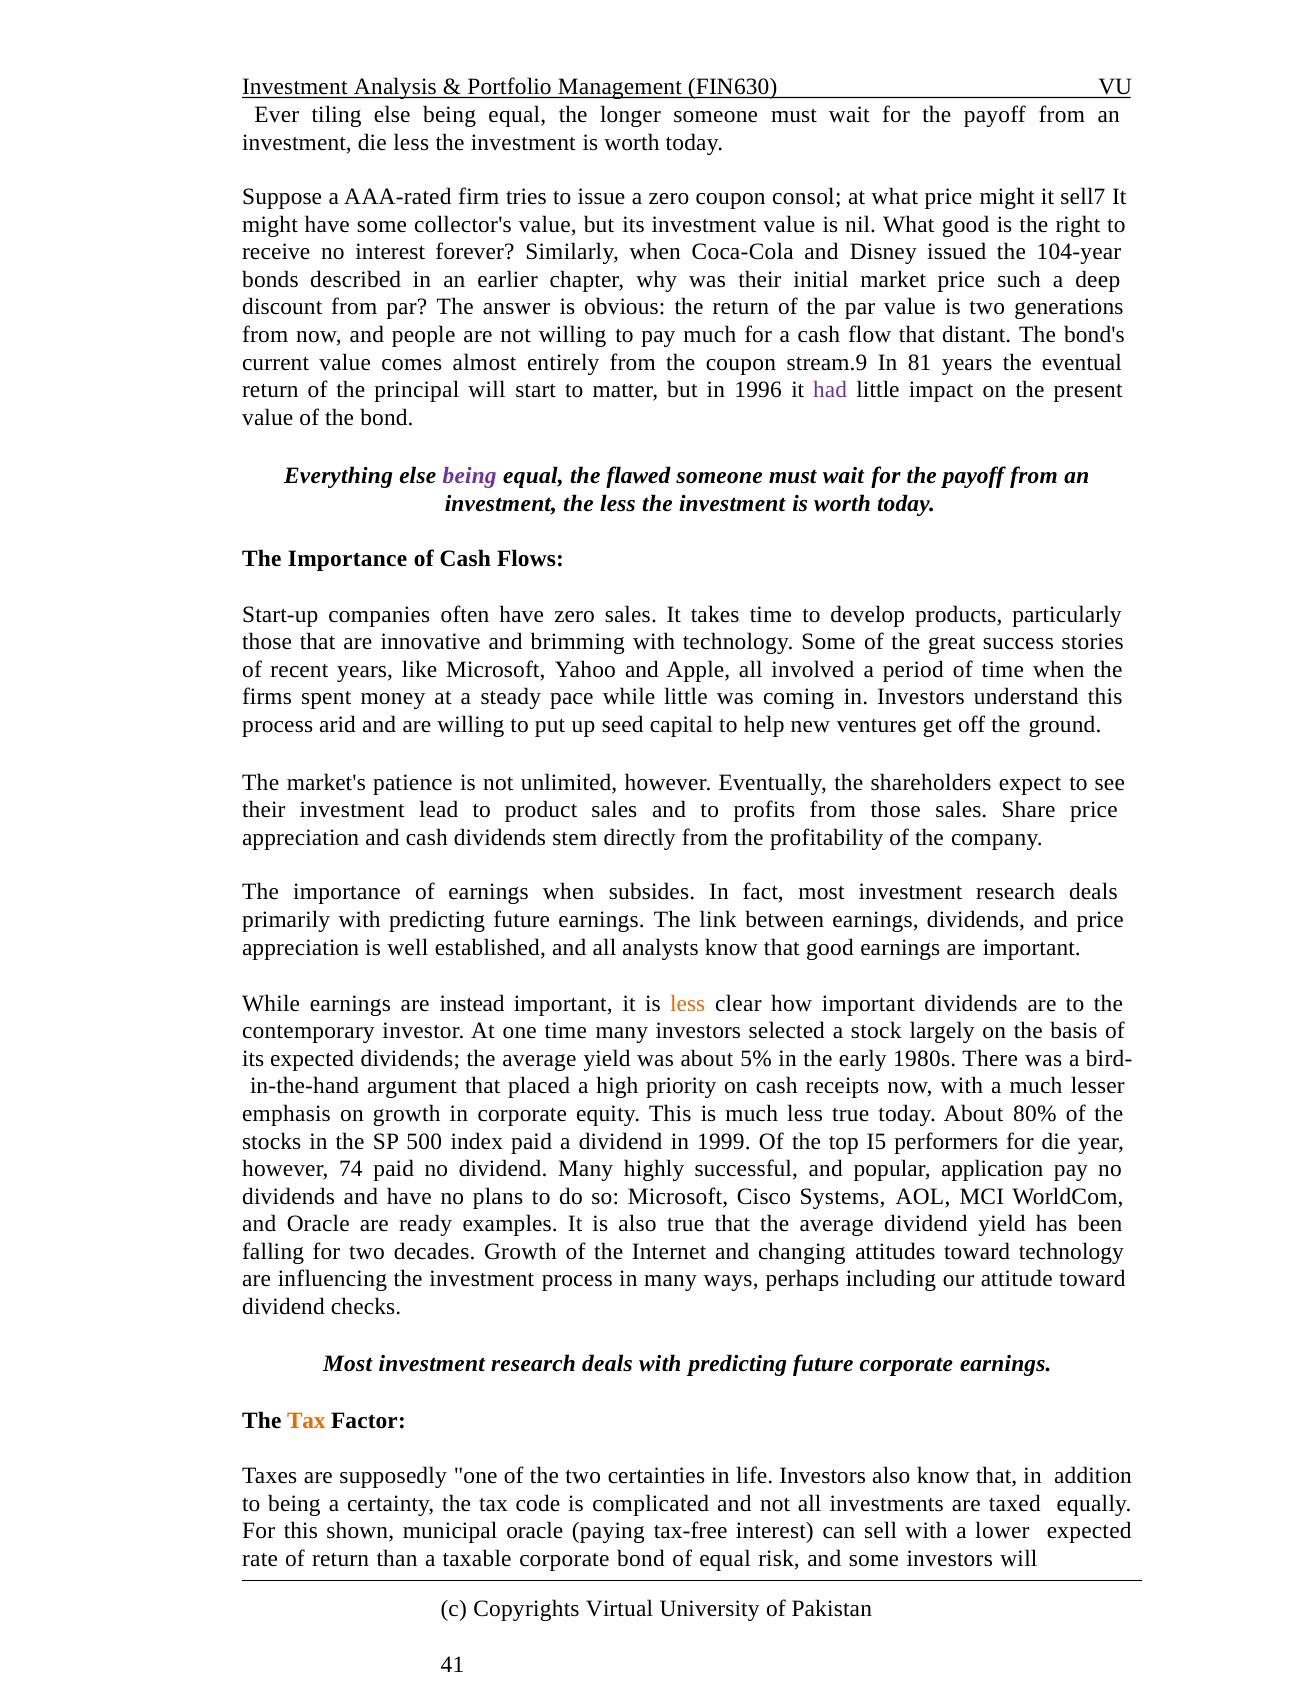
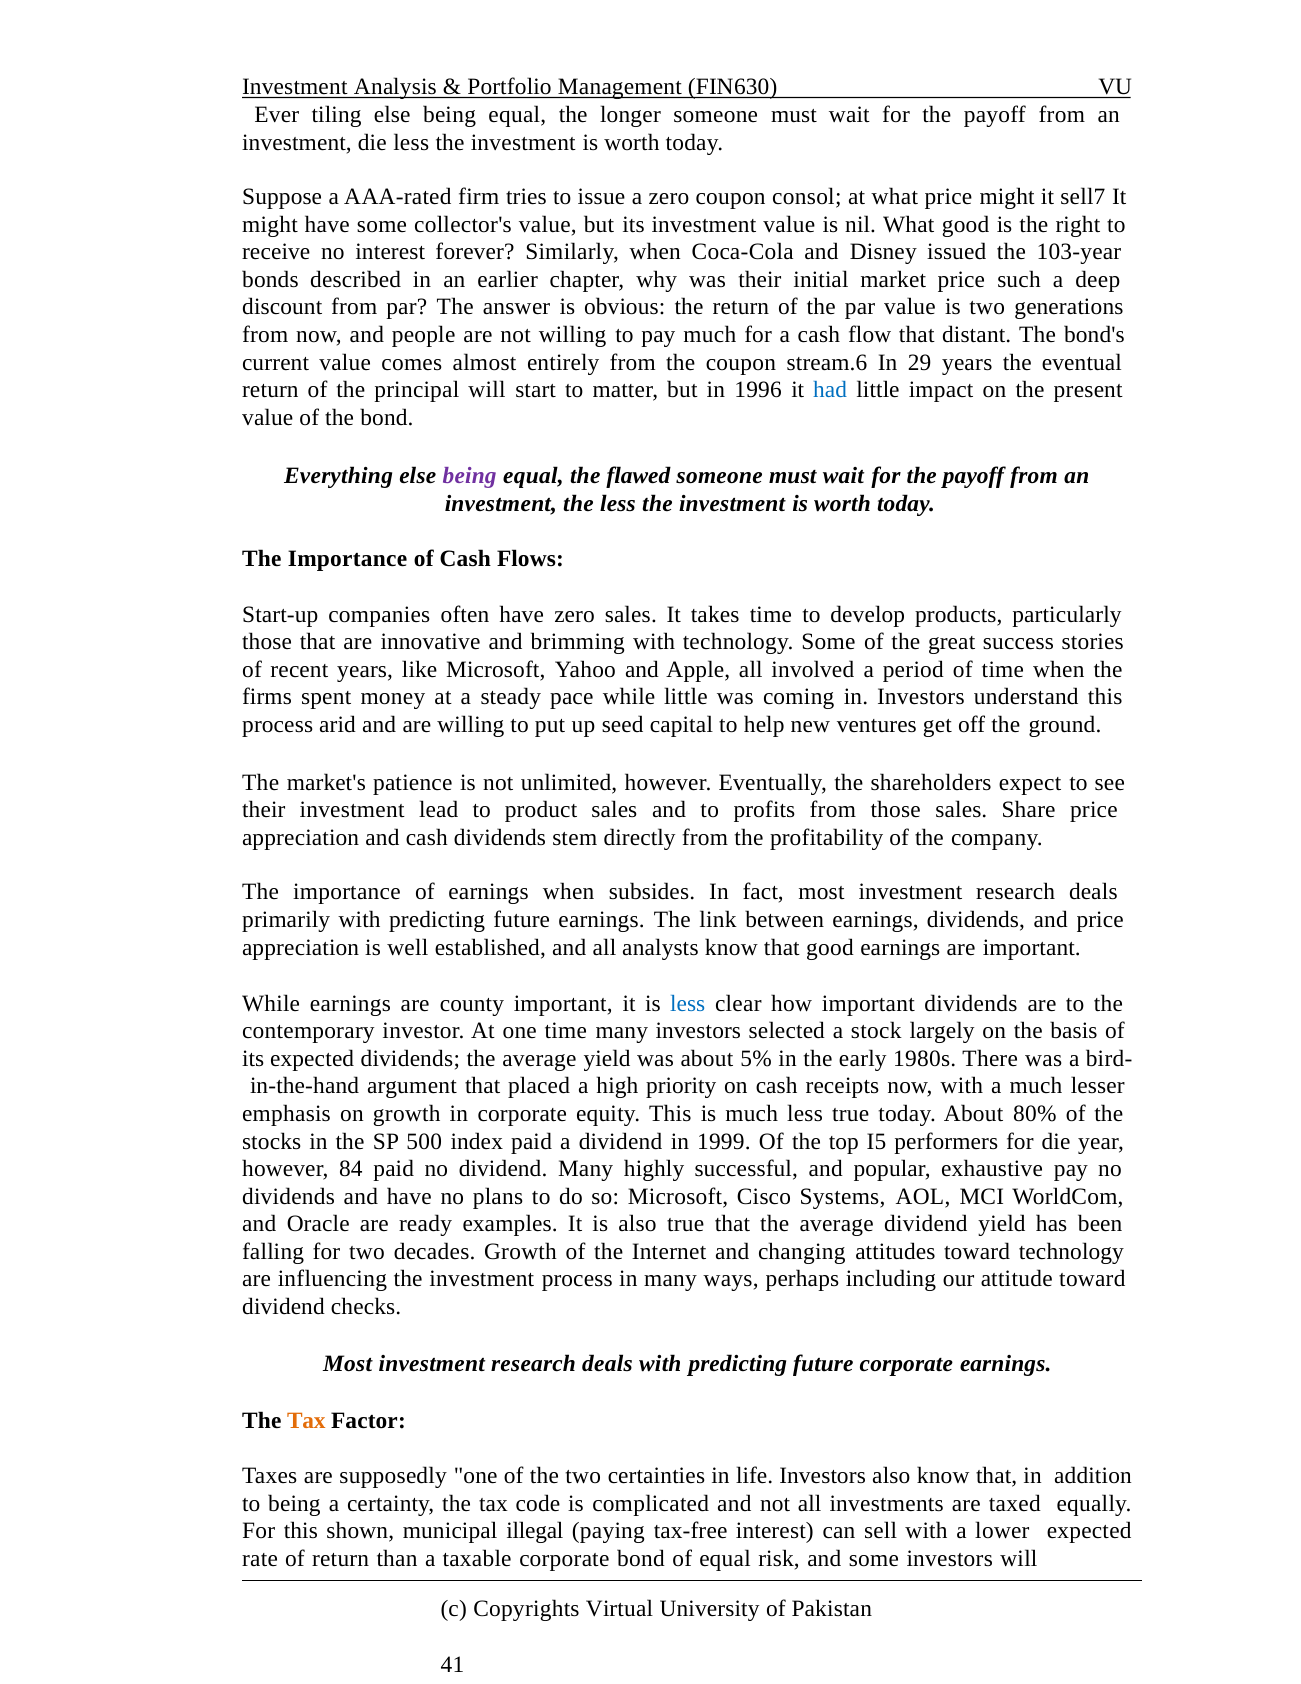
104-year: 104-year -> 103-year
stream.9: stream.9 -> stream.6
81: 81 -> 29
had colour: purple -> blue
instead: instead -> county
less at (688, 1003) colour: orange -> blue
74: 74 -> 84
application: application -> exhaustive
municipal oracle: oracle -> illegal
